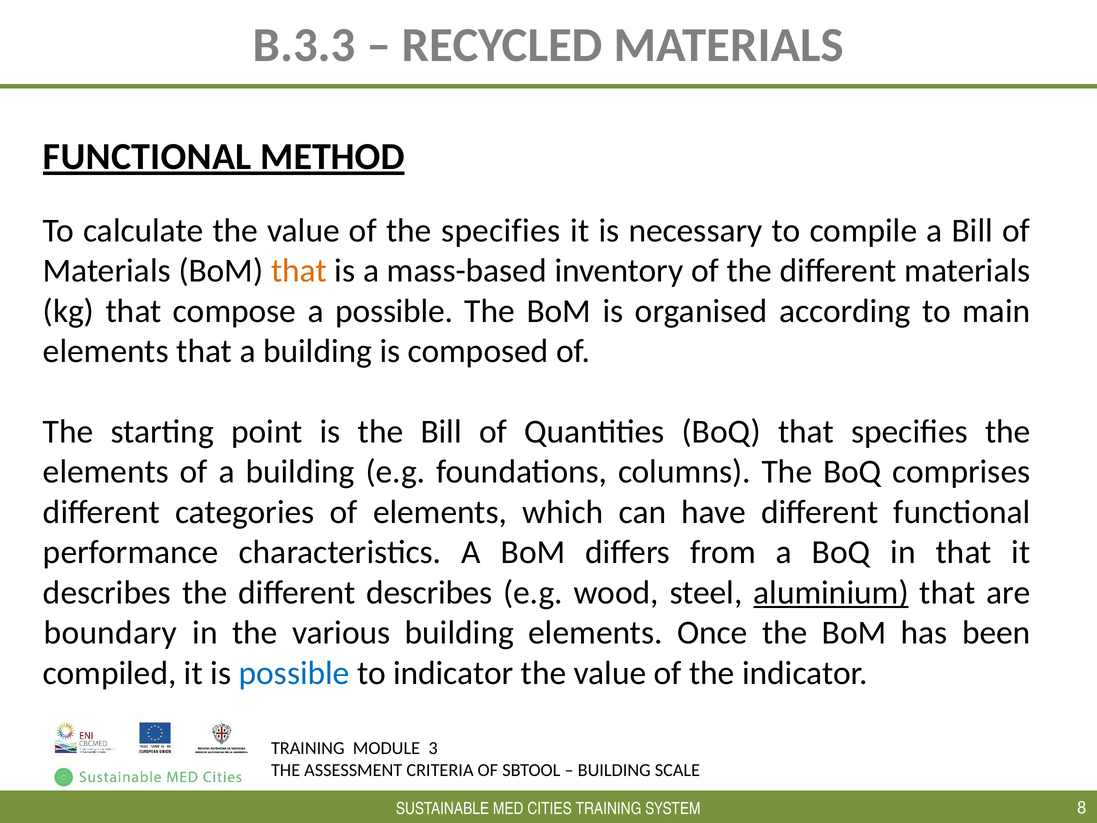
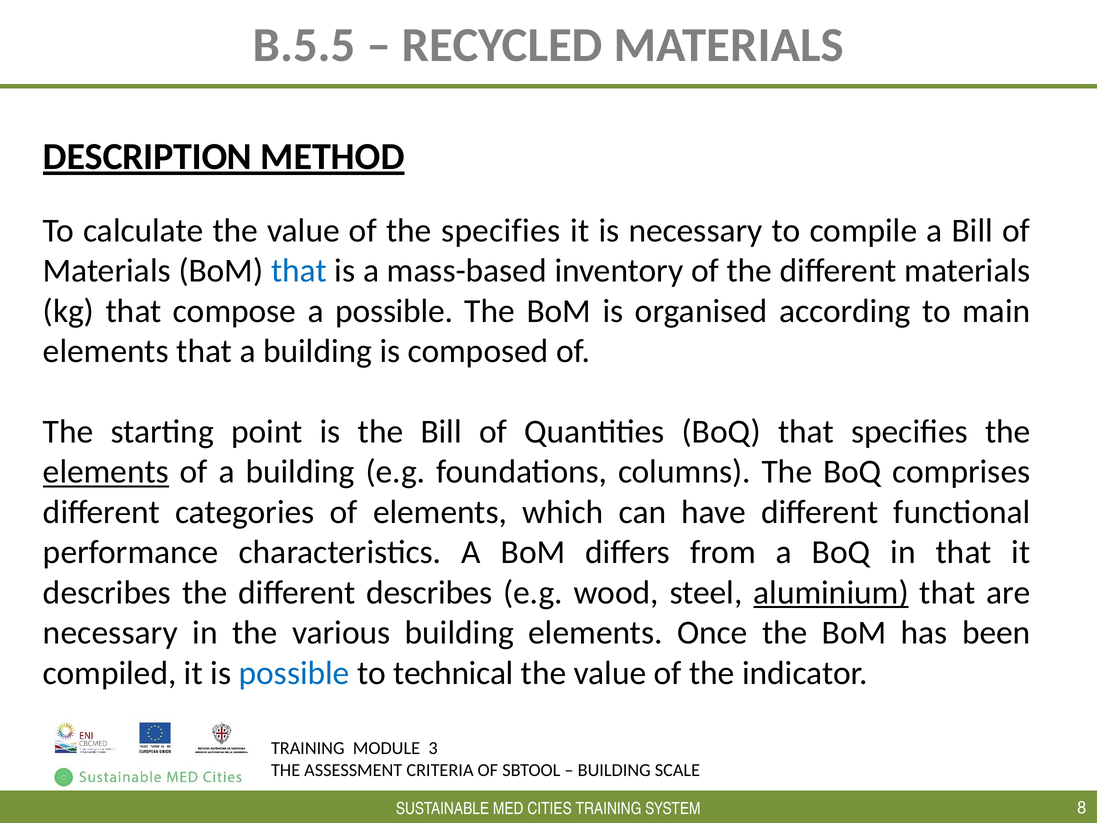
B.3.3: B.3.3 -> B.5.5
FUNCTIONAL at (147, 157): FUNCTIONAL -> DESCRIPTION
that at (299, 271) colour: orange -> blue
elements at (106, 472) underline: none -> present
boundary at (110, 633): boundary -> necessary
to indicator: indicator -> technical
